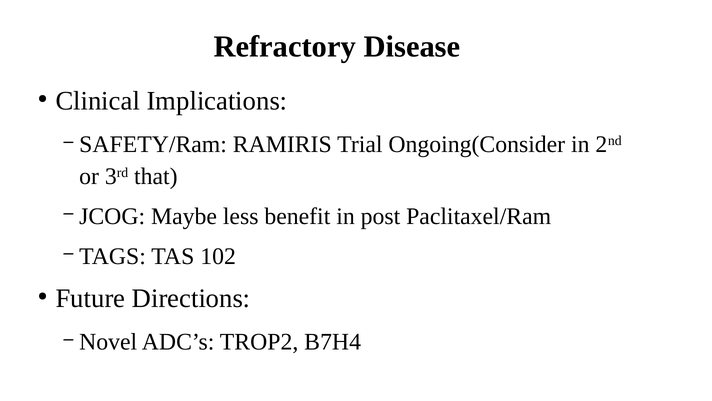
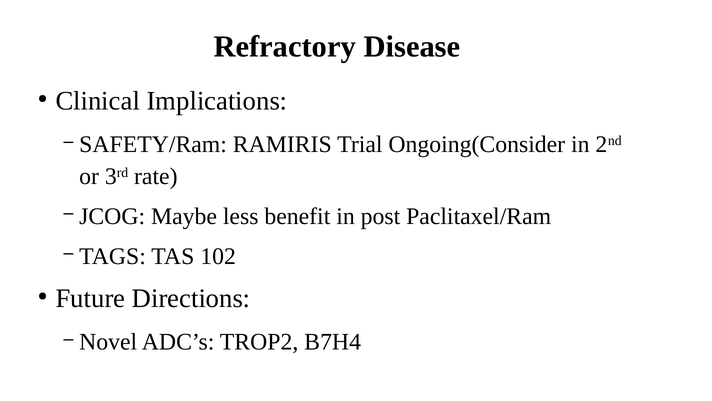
that: that -> rate
